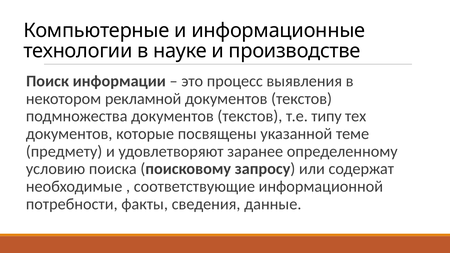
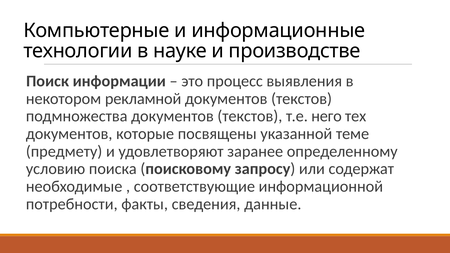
типу: типу -> него
